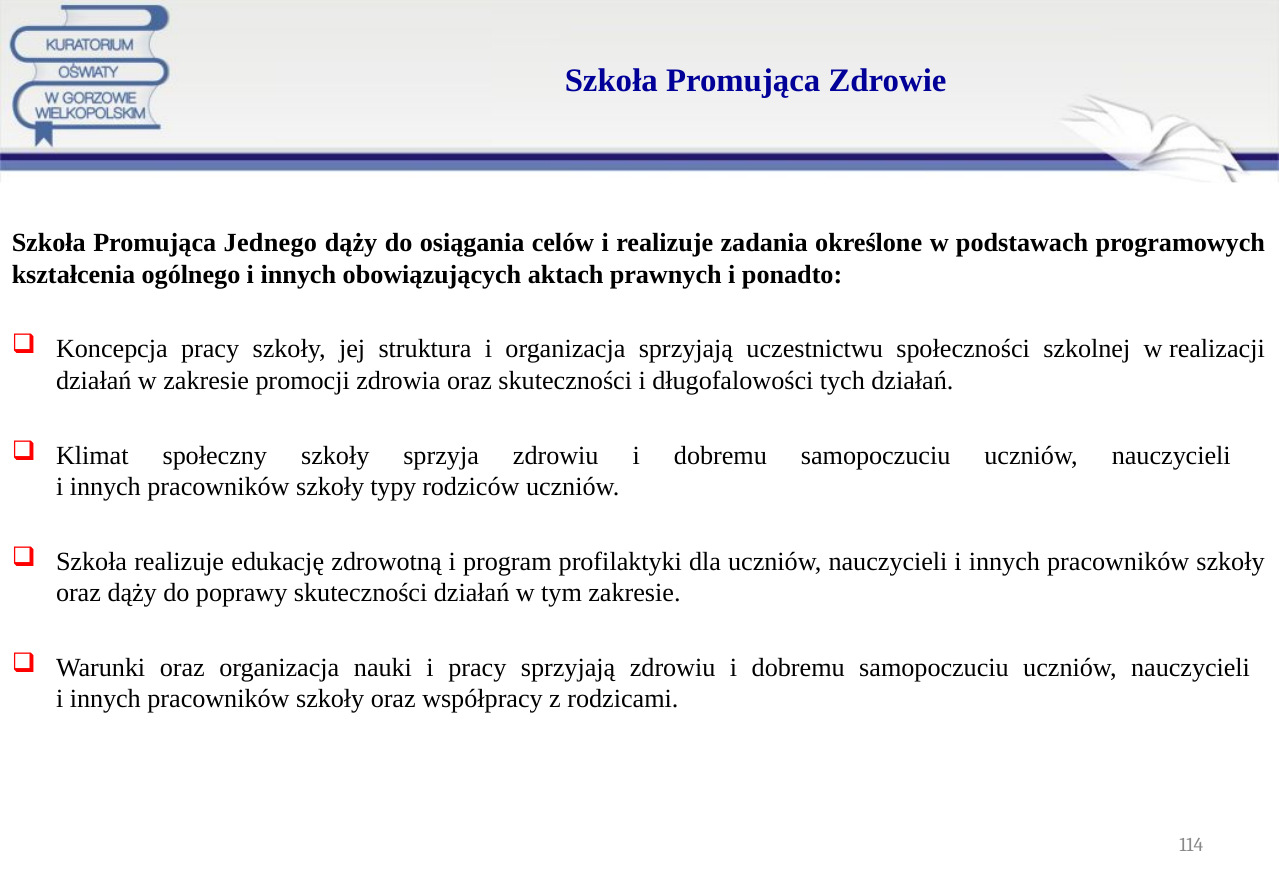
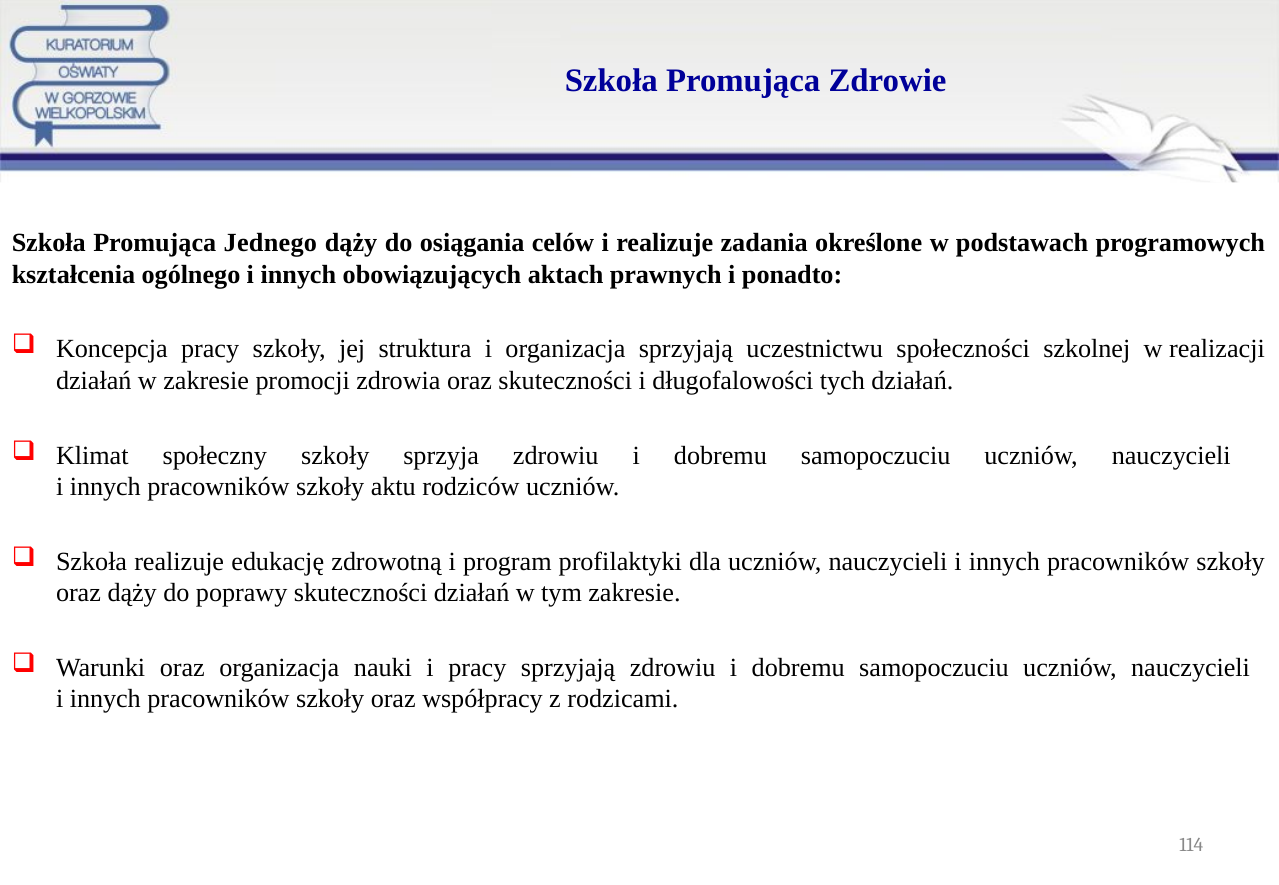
typy: typy -> aktu
